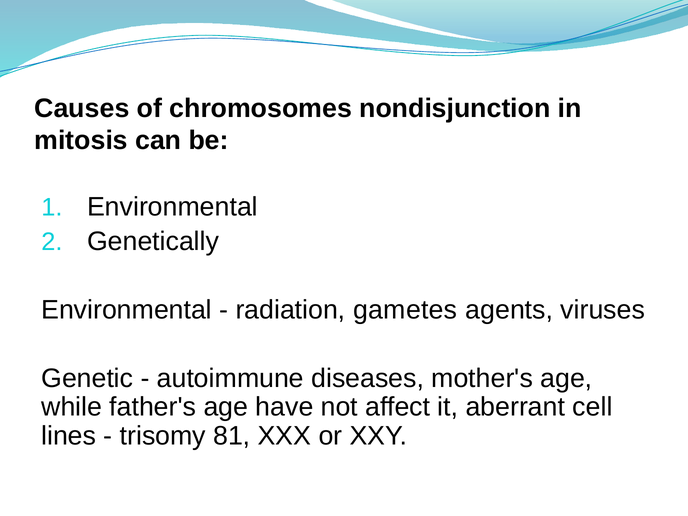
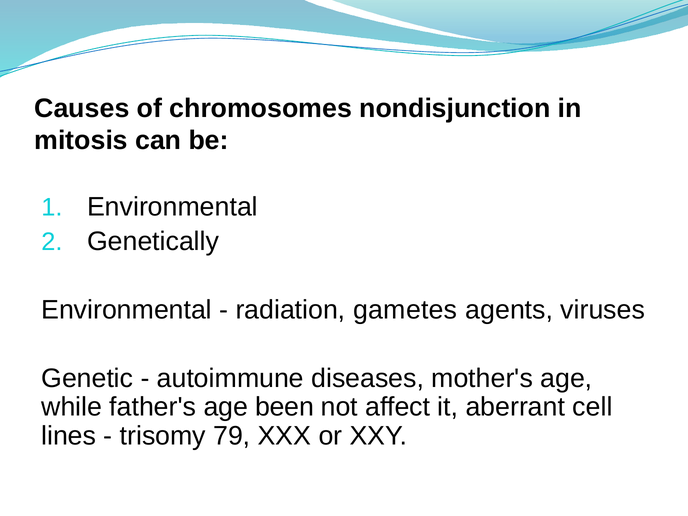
have: have -> been
81: 81 -> 79
